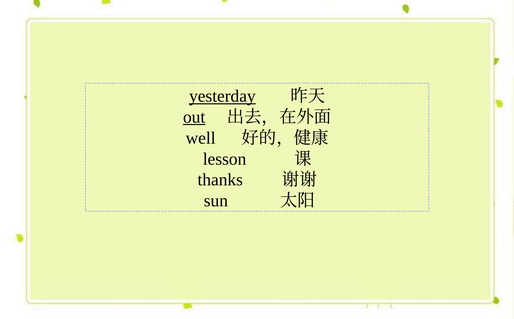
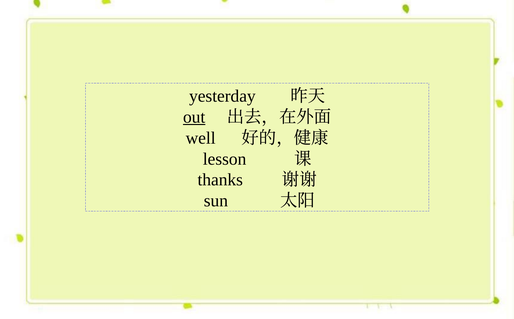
yesterday underline: present -> none
